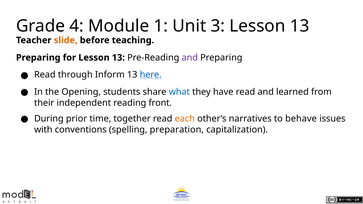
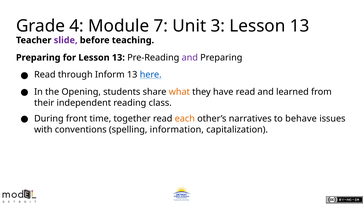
1: 1 -> 7
slide colour: orange -> purple
what colour: blue -> orange
front: front -> class
prior: prior -> front
preparation: preparation -> information
